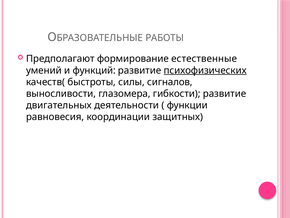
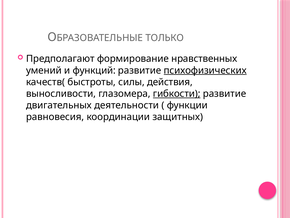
РАБОТЫ: РАБОТЫ -> ТОЛЬКО
естественные: естественные -> нравственных
сигналов: сигналов -> действия
гибкости underline: none -> present
